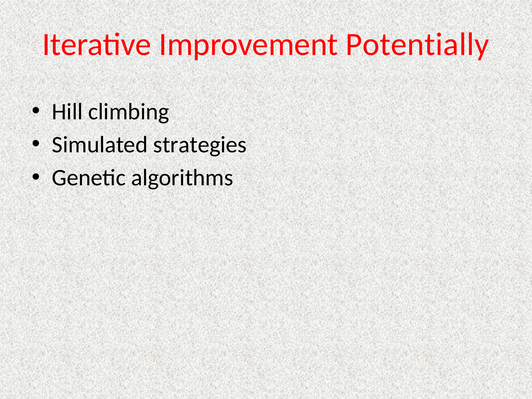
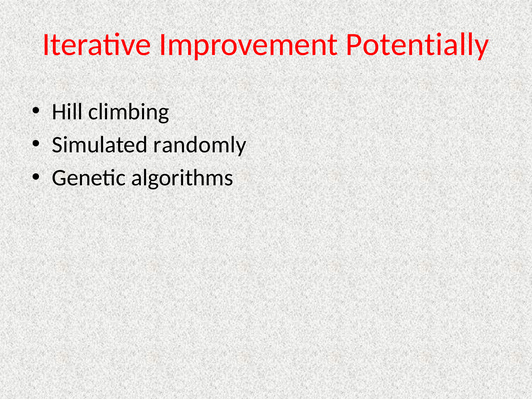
strategies: strategies -> randomly
